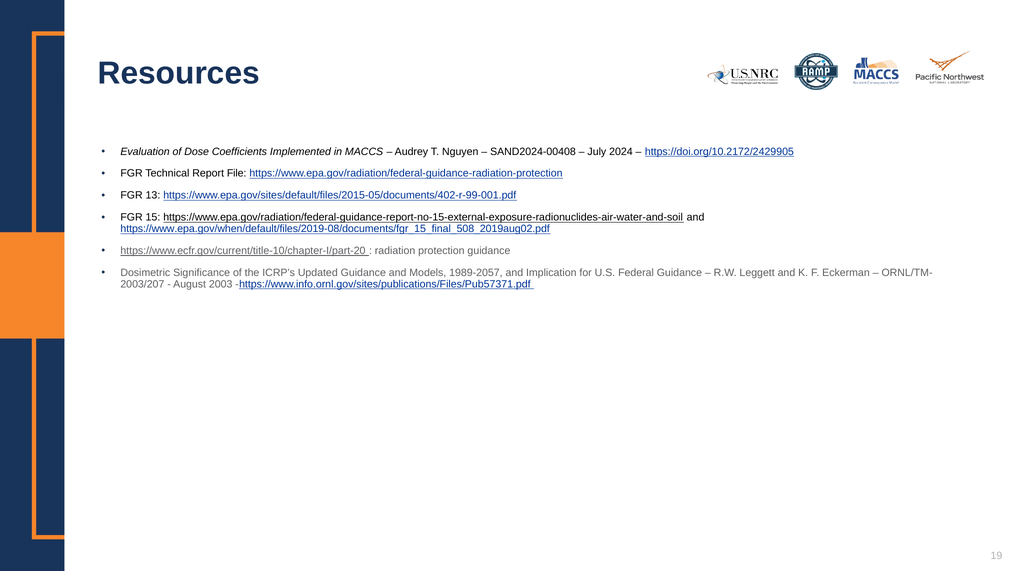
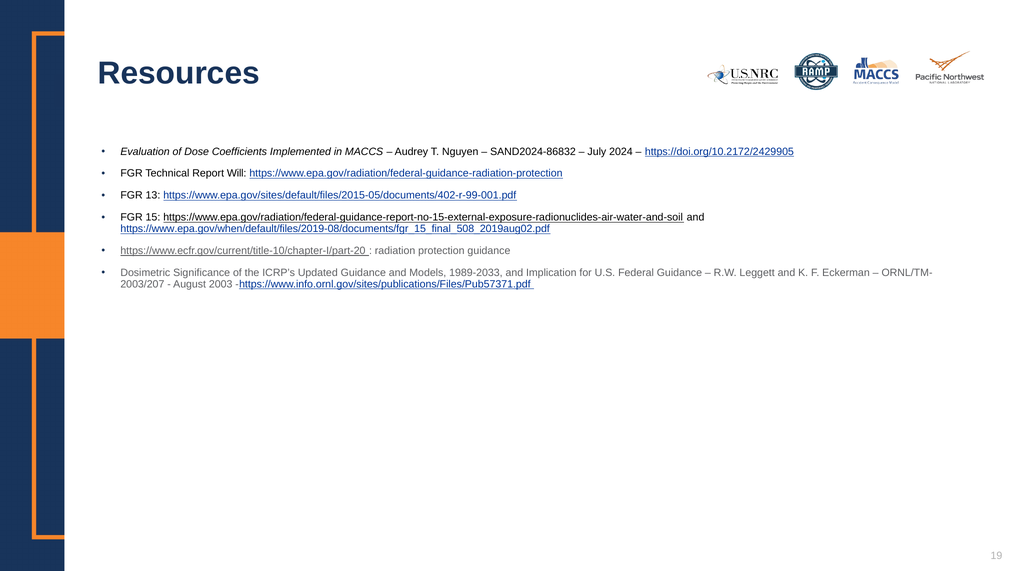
SAND2024-00408: SAND2024-00408 -> SAND2024-86832
File: File -> Will
1989-2057: 1989-2057 -> 1989-2033
